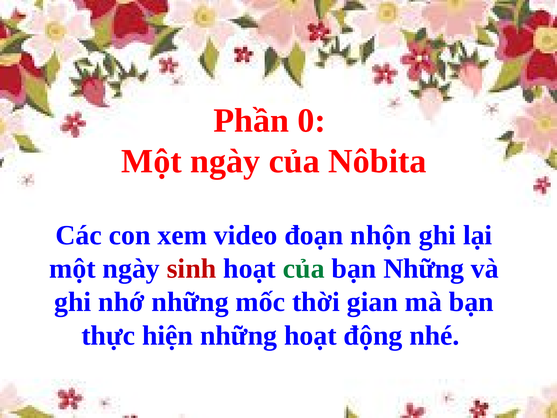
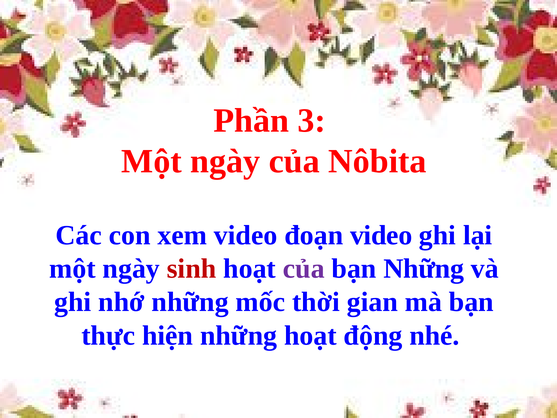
0: 0 -> 3
đoạn nhộn: nhộn -> video
của at (304, 268) colour: green -> purple
